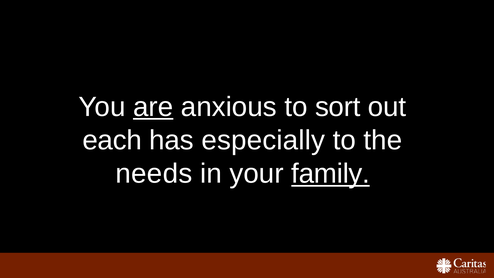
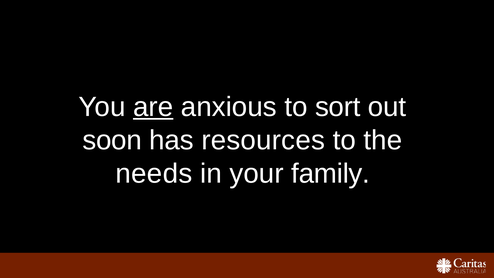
each: each -> soon
especially: especially -> resources
family underline: present -> none
